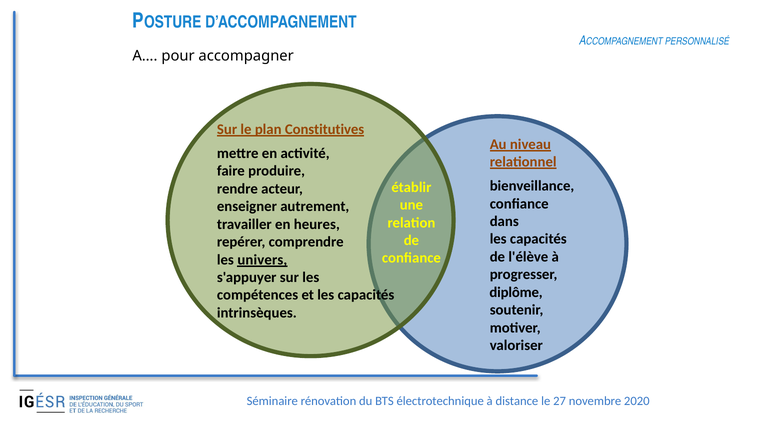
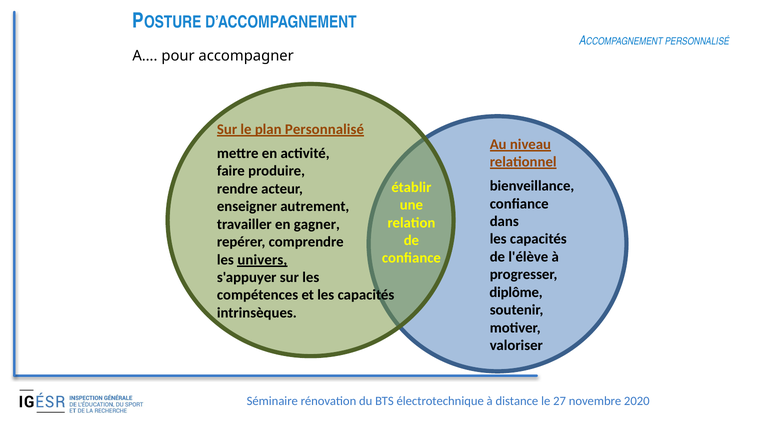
plan Constitutives: Constitutives -> Personnalisé
heures: heures -> gagner
